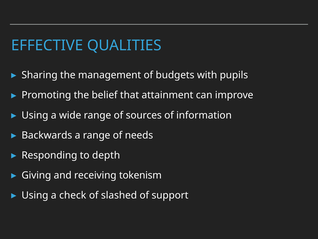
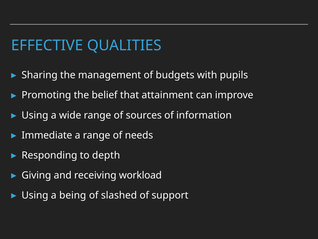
Backwards: Backwards -> Immediate
tokenism: tokenism -> workload
check: check -> being
